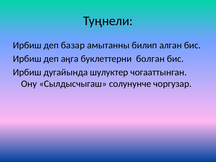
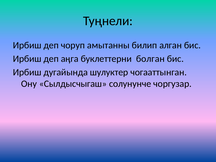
базар: базар -> чоруп
